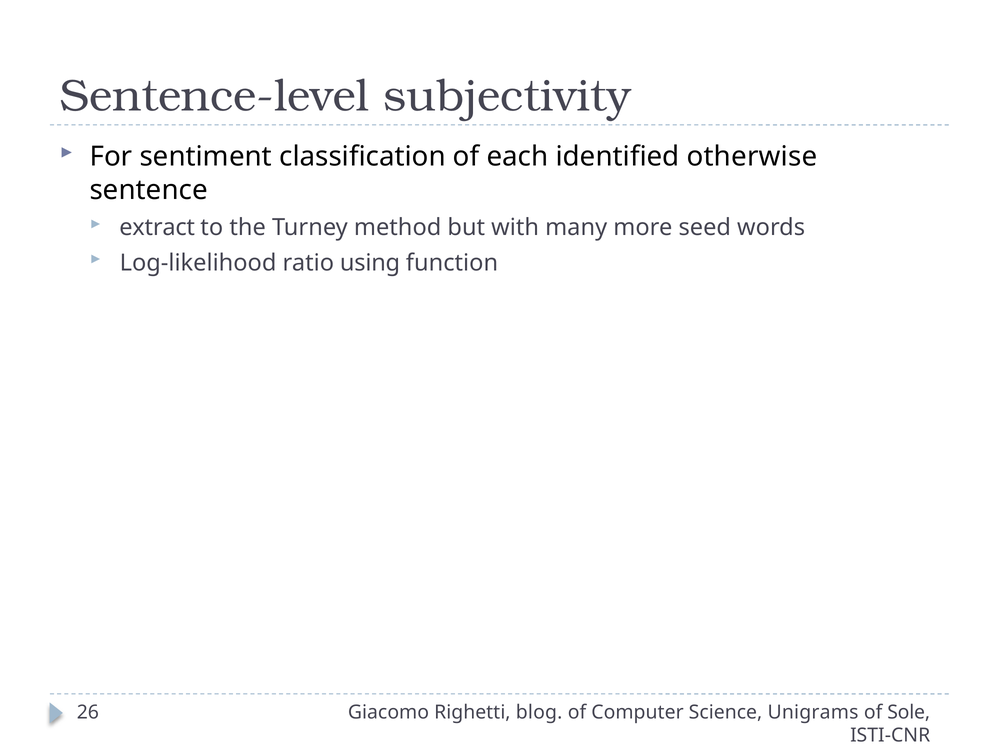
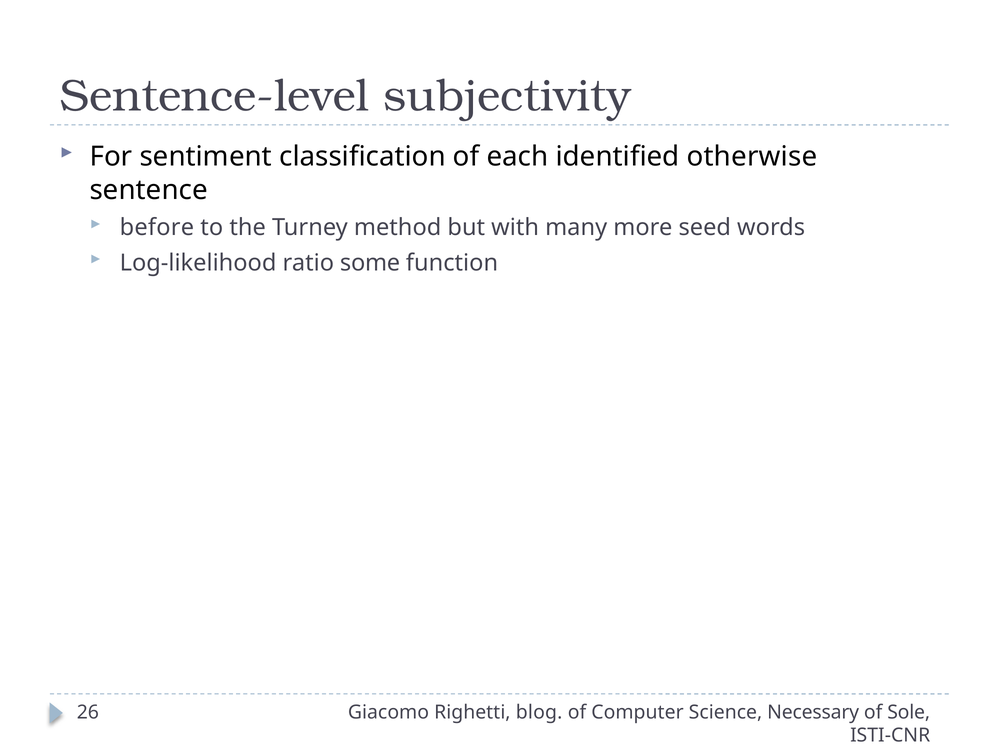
extract: extract -> before
using: using -> some
Unigrams: Unigrams -> Necessary
